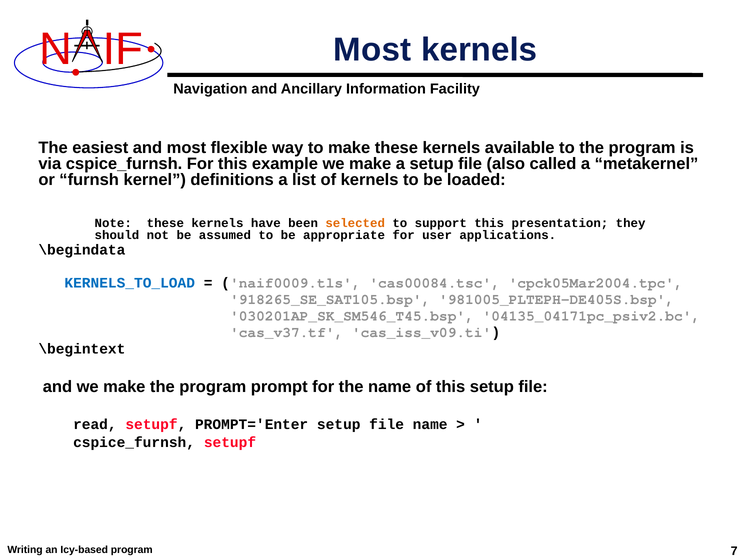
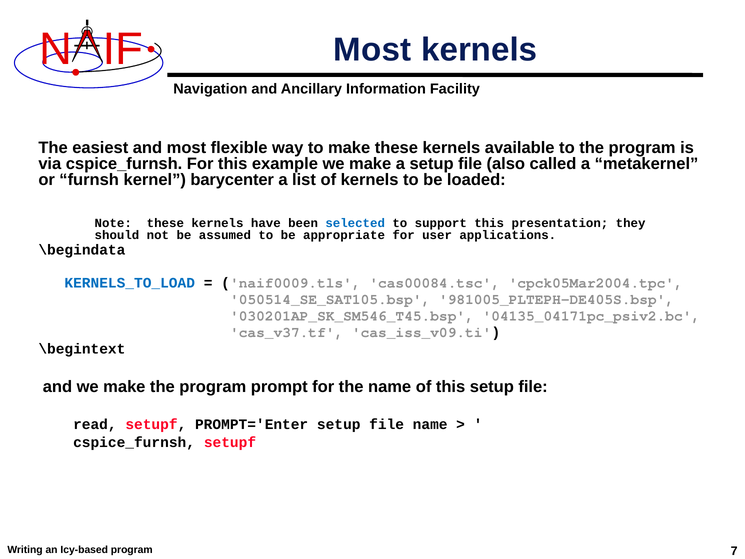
definitions: definitions -> barycenter
selected colour: orange -> blue
918265_SE_SAT105.bsp: 918265_SE_SAT105.bsp -> 050514_SE_SAT105.bsp
